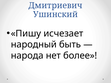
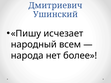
быть: быть -> всем
